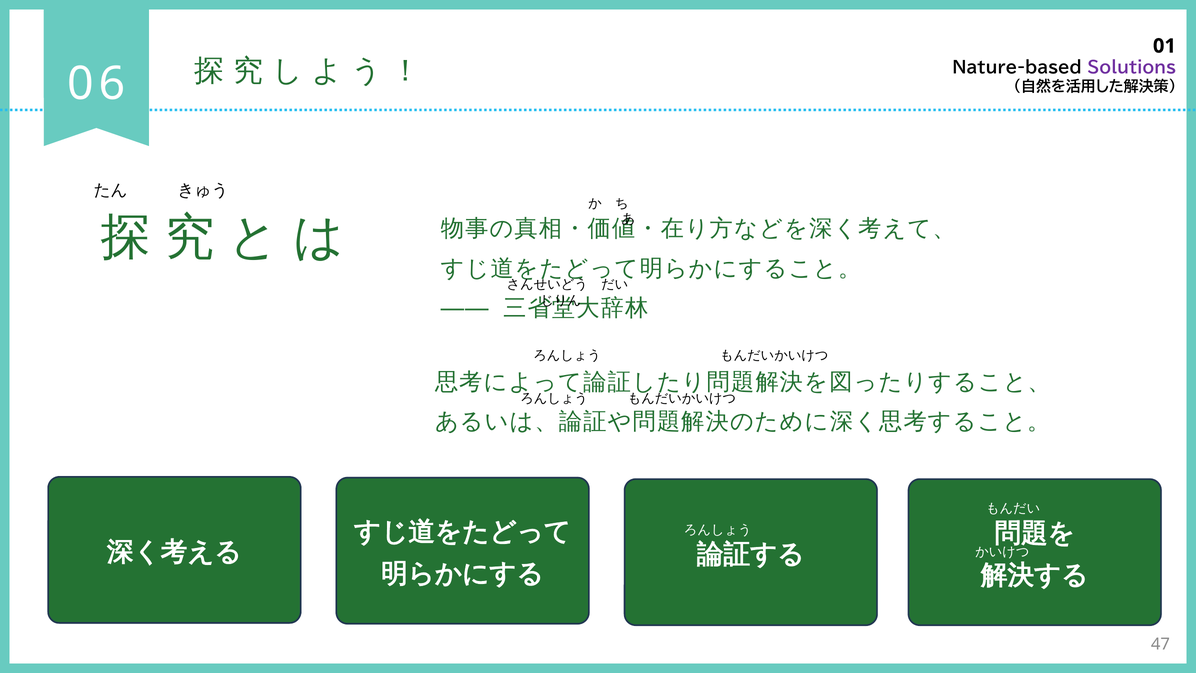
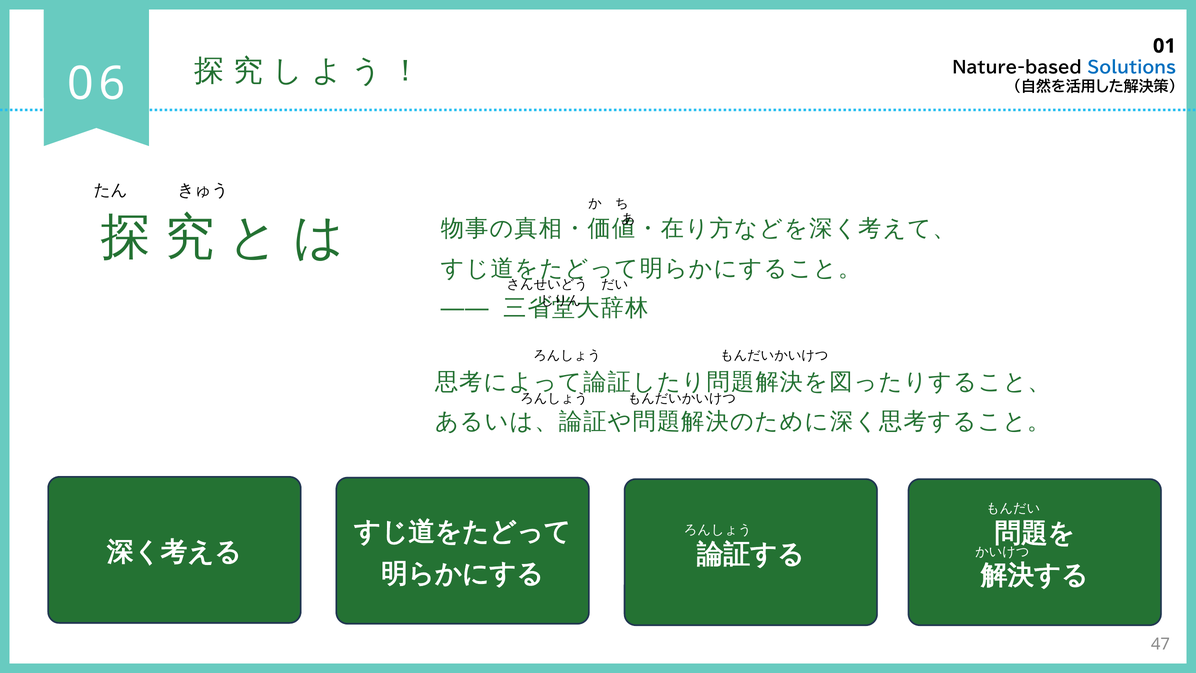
Solutions colour: purple -> blue
